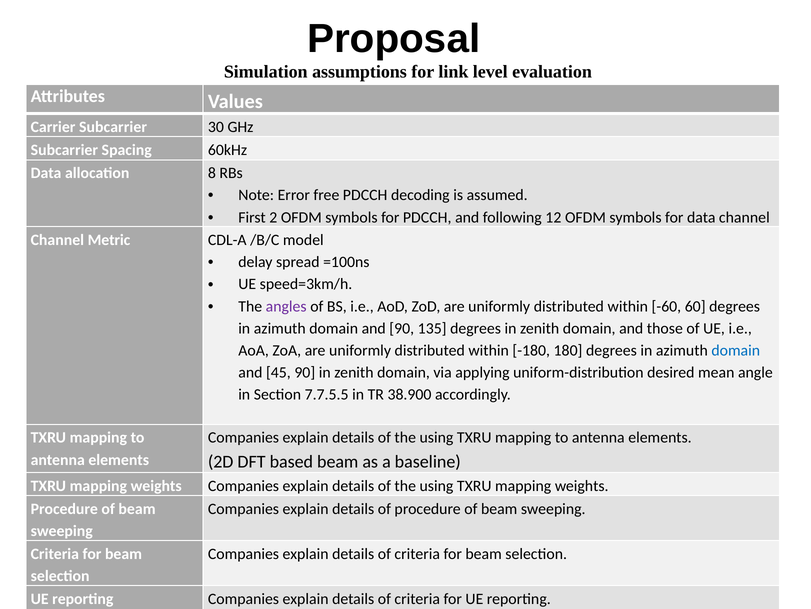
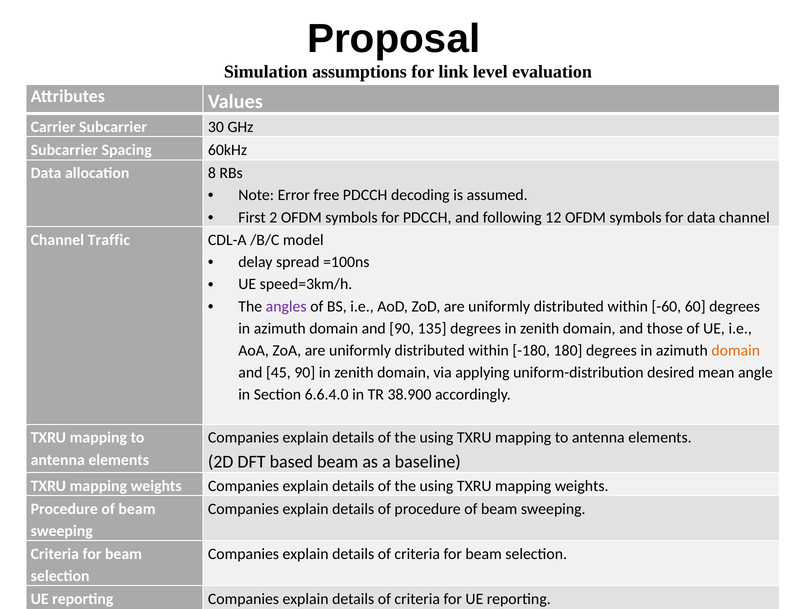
Metric: Metric -> Traffic
domain at (736, 350) colour: blue -> orange
7.7.5.5: 7.7.5.5 -> 6.6.4.0
